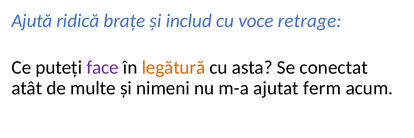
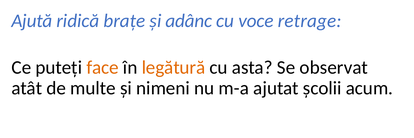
includ: includ -> adânc
face colour: purple -> orange
conectat: conectat -> observat
ferm: ferm -> școlii
